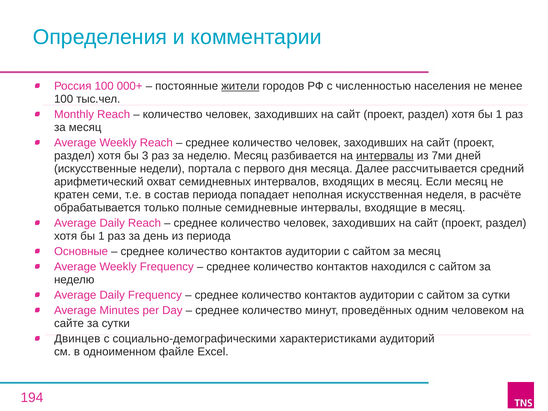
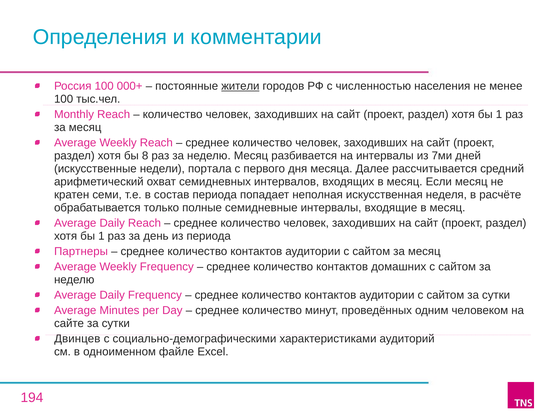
3: 3 -> 8
интервалы at (385, 156) underline: present -> none
Основные: Основные -> Партнеры
находился: находился -> домашних
